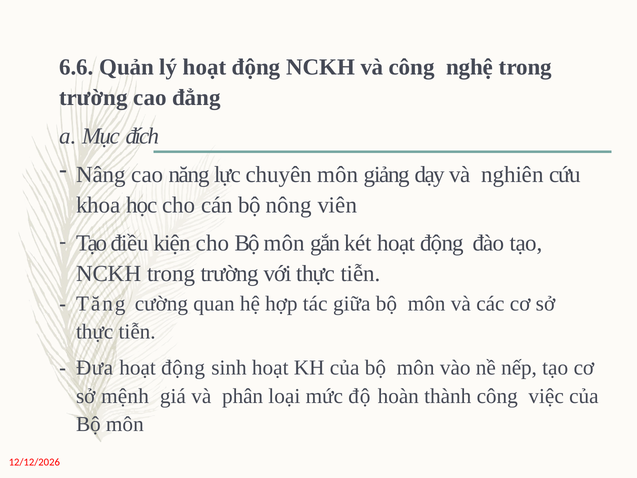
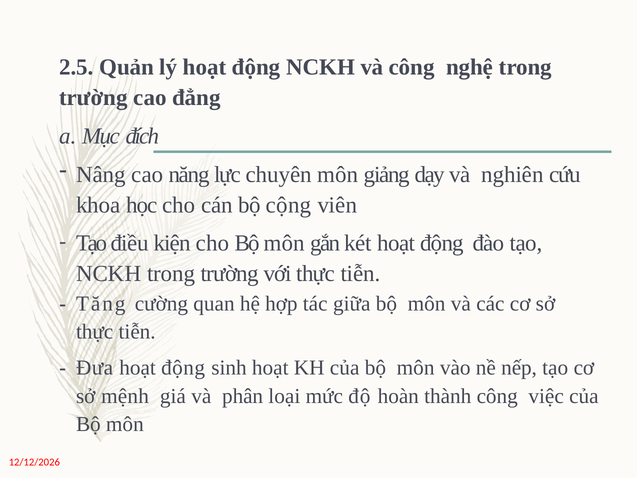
6.6: 6.6 -> 2.5
nông: nông -> cộng
